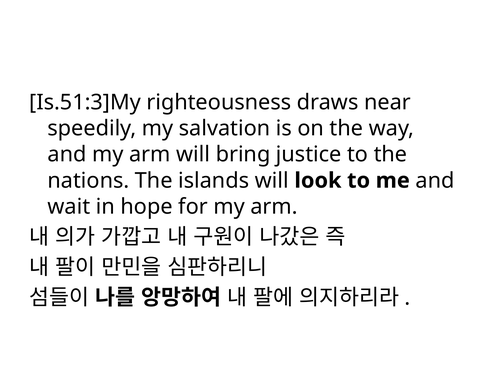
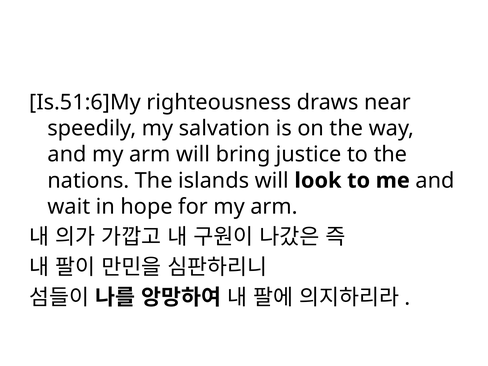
Is.51:3]My: Is.51:3]My -> Is.51:6]My
